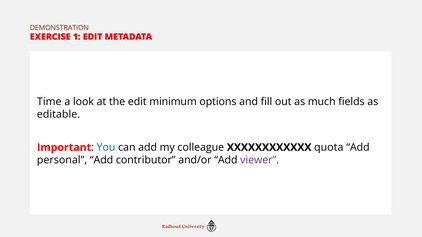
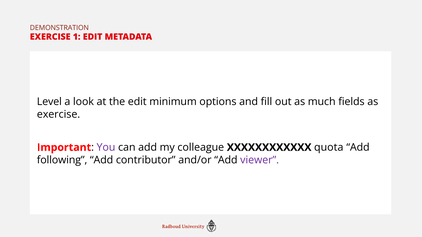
Time: Time -> Level
editable at (58, 114): editable -> exercise
You colour: blue -> purple
personal: personal -> following
